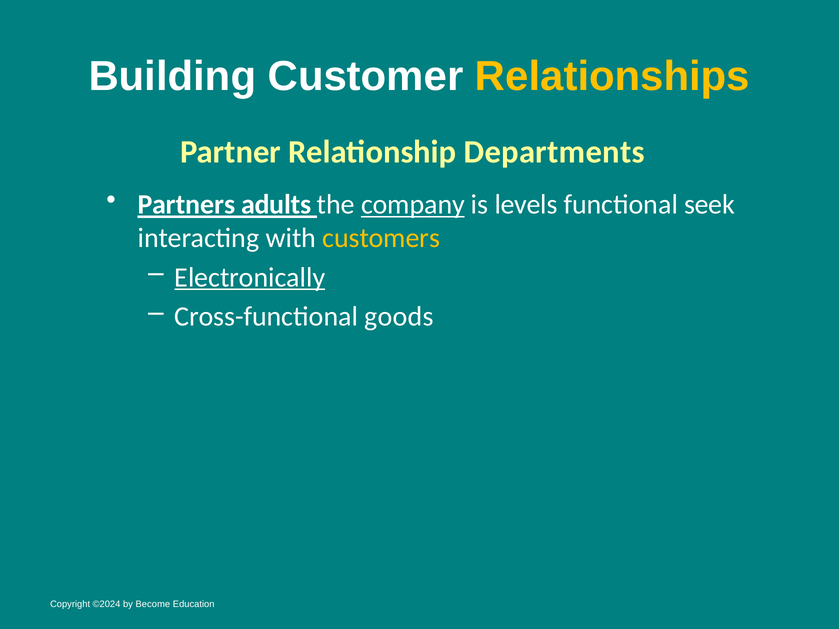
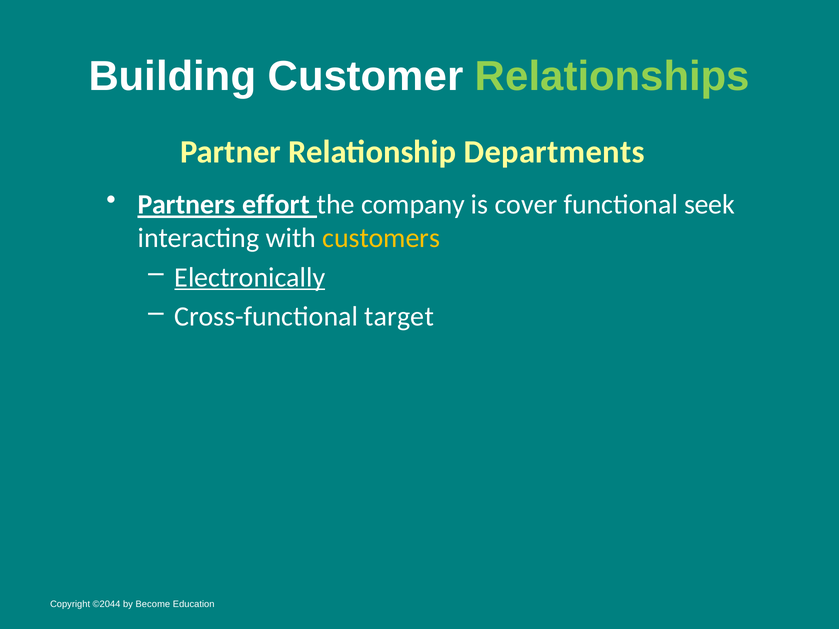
Relationships colour: yellow -> light green
adults: adults -> effort
company underline: present -> none
levels: levels -> cover
goods: goods -> target
©2024: ©2024 -> ©2044
